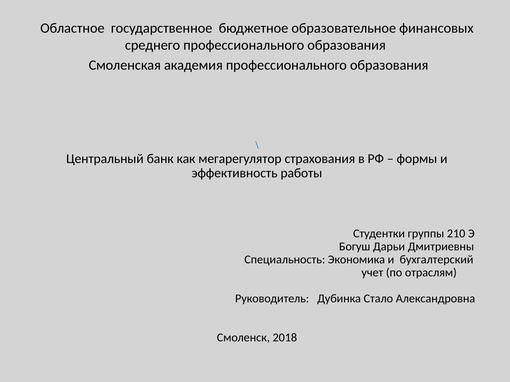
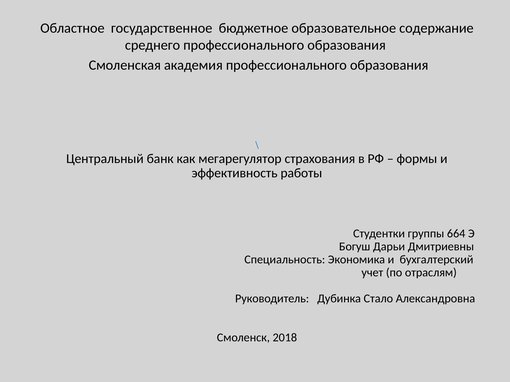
финансовых: финансовых -> содержание
210: 210 -> 664
